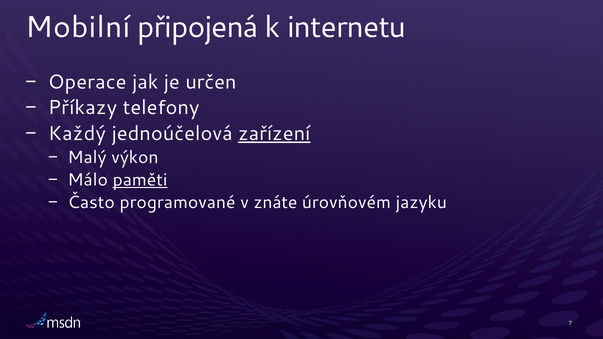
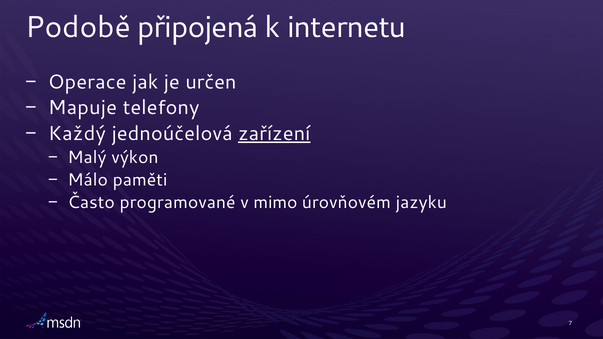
Mobilní: Mobilní -> Podobě
Příkazy: Příkazy -> Mapuje
paměti underline: present -> none
znáte: znáte -> mimo
